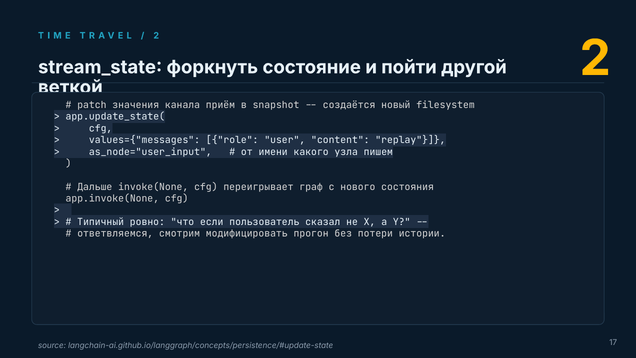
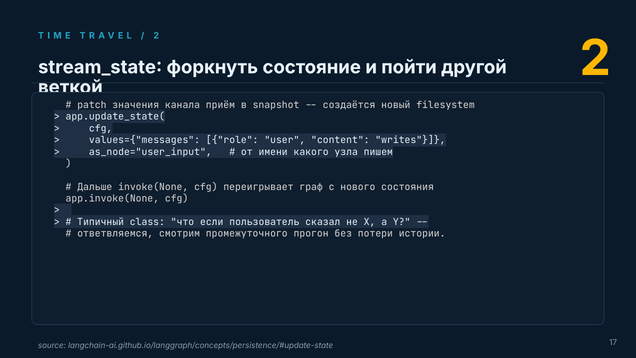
replay: replay -> writes
ровно: ровно -> class
модифицировать: модифицировать -> промежуточного
